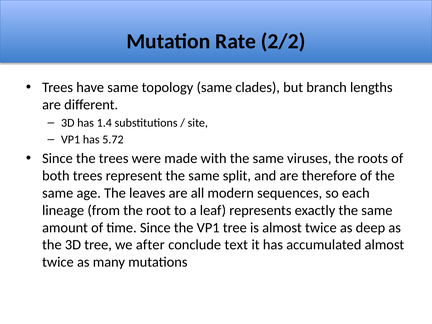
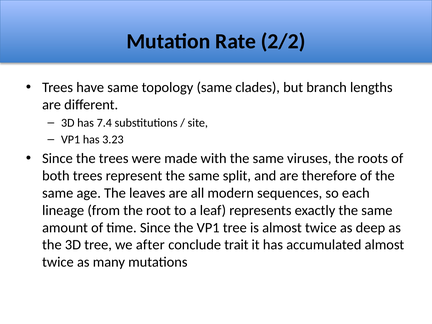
1.4: 1.4 -> 7.4
5.72: 5.72 -> 3.23
text: text -> trait
